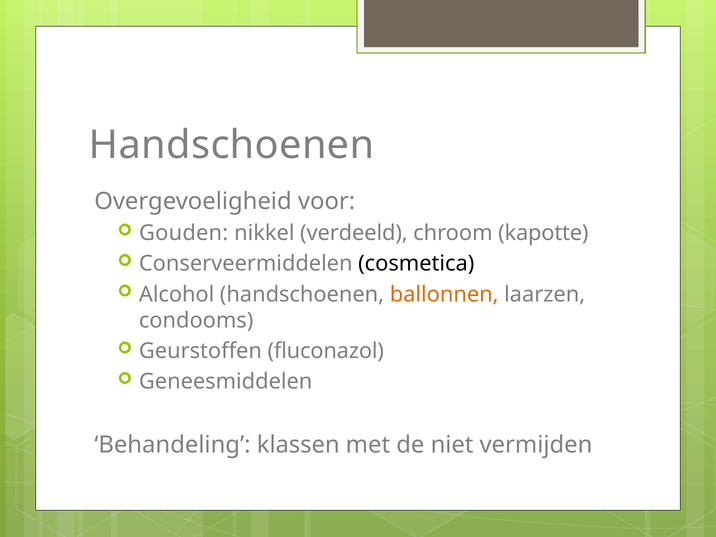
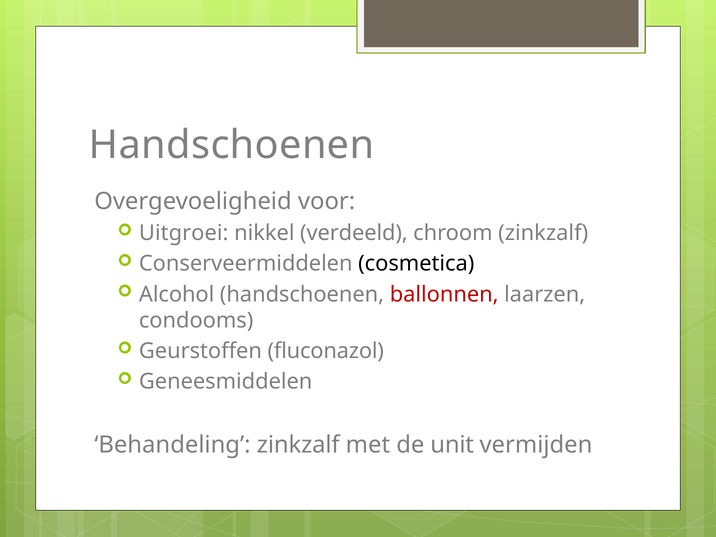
Gouden: Gouden -> Uitgroei
chroom kapotte: kapotte -> zinkzalf
ballonnen colour: orange -> red
Behandeling klassen: klassen -> zinkzalf
niet: niet -> unit
